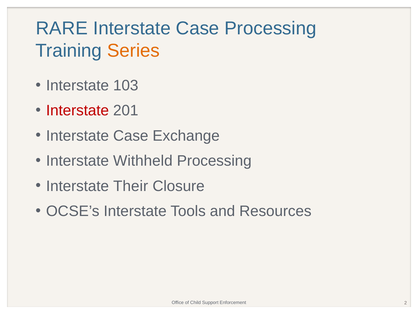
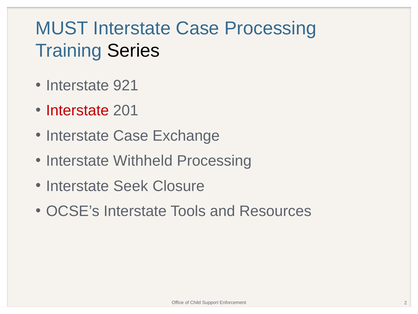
RARE: RARE -> MUST
Series colour: orange -> black
103: 103 -> 921
Their: Their -> Seek
